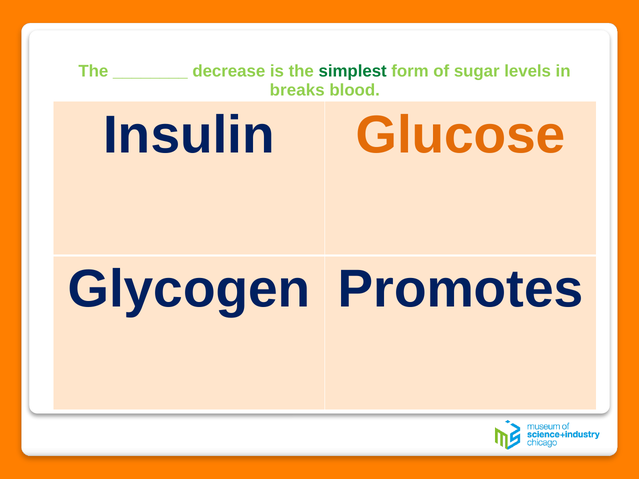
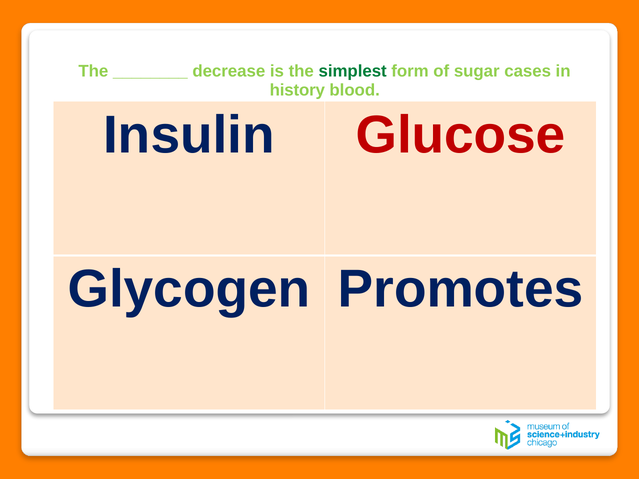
levels: levels -> cases
breaks: breaks -> history
Glucose colour: orange -> red
